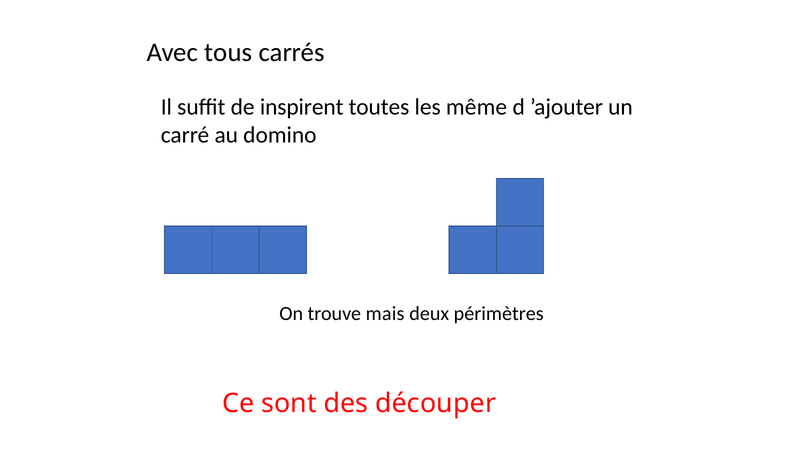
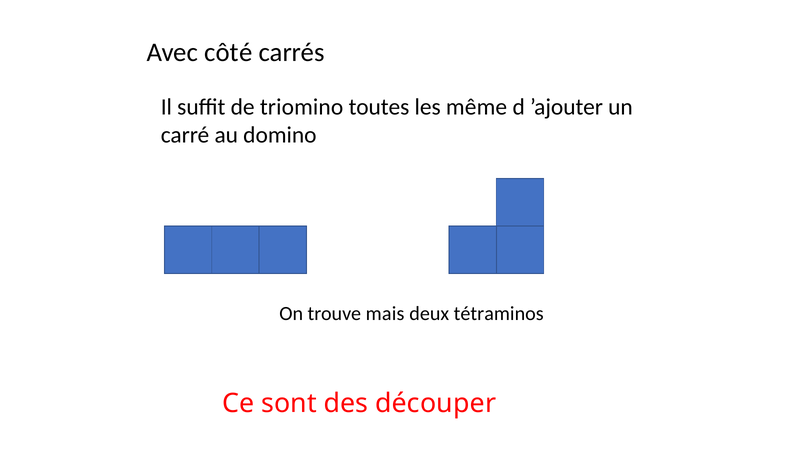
tous: tous -> côté
inspirent: inspirent -> triomino
périmètres: périmètres -> tétraminos
